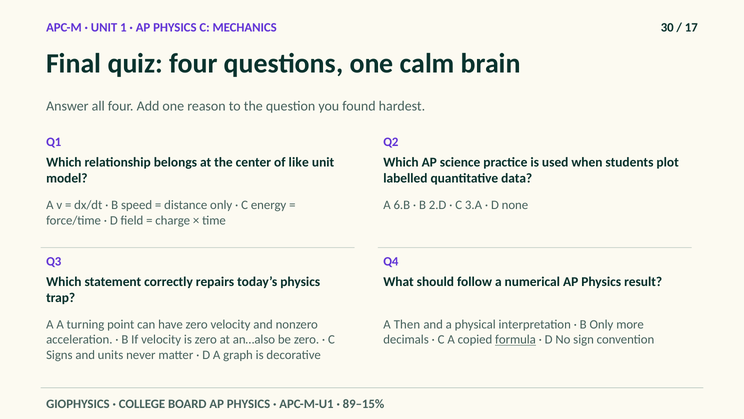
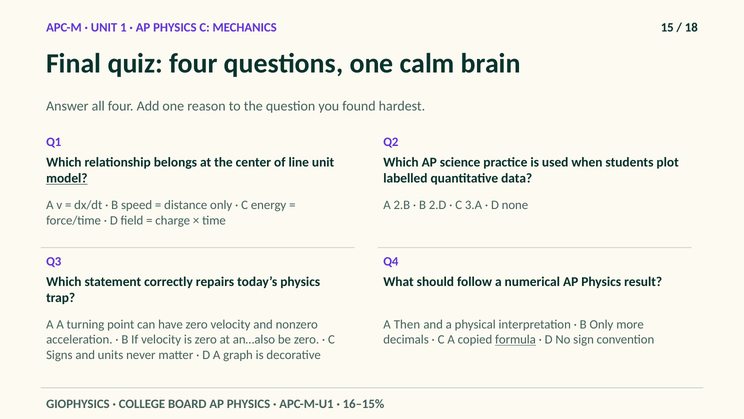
30: 30 -> 15
17: 17 -> 18
like: like -> line
model underline: none -> present
6.B: 6.B -> 2.B
89–15%: 89–15% -> 16–15%
